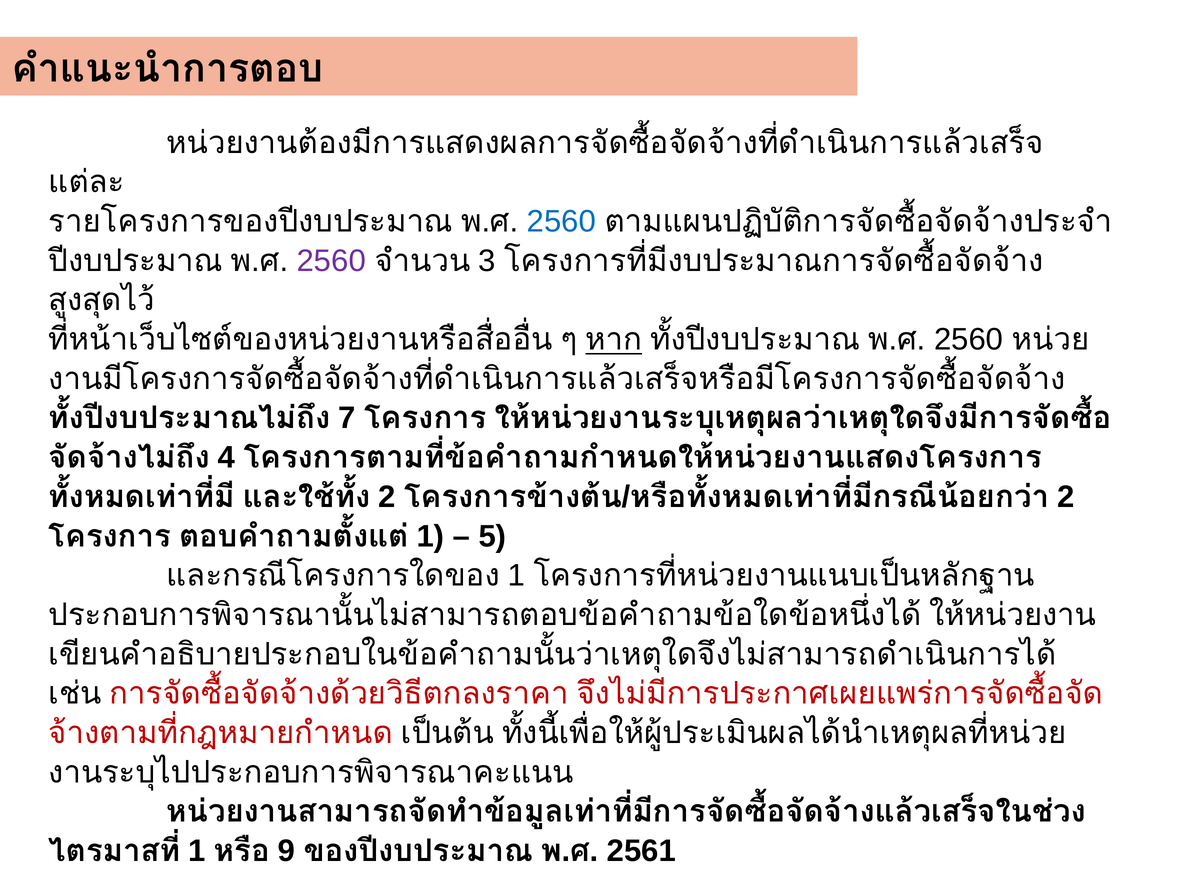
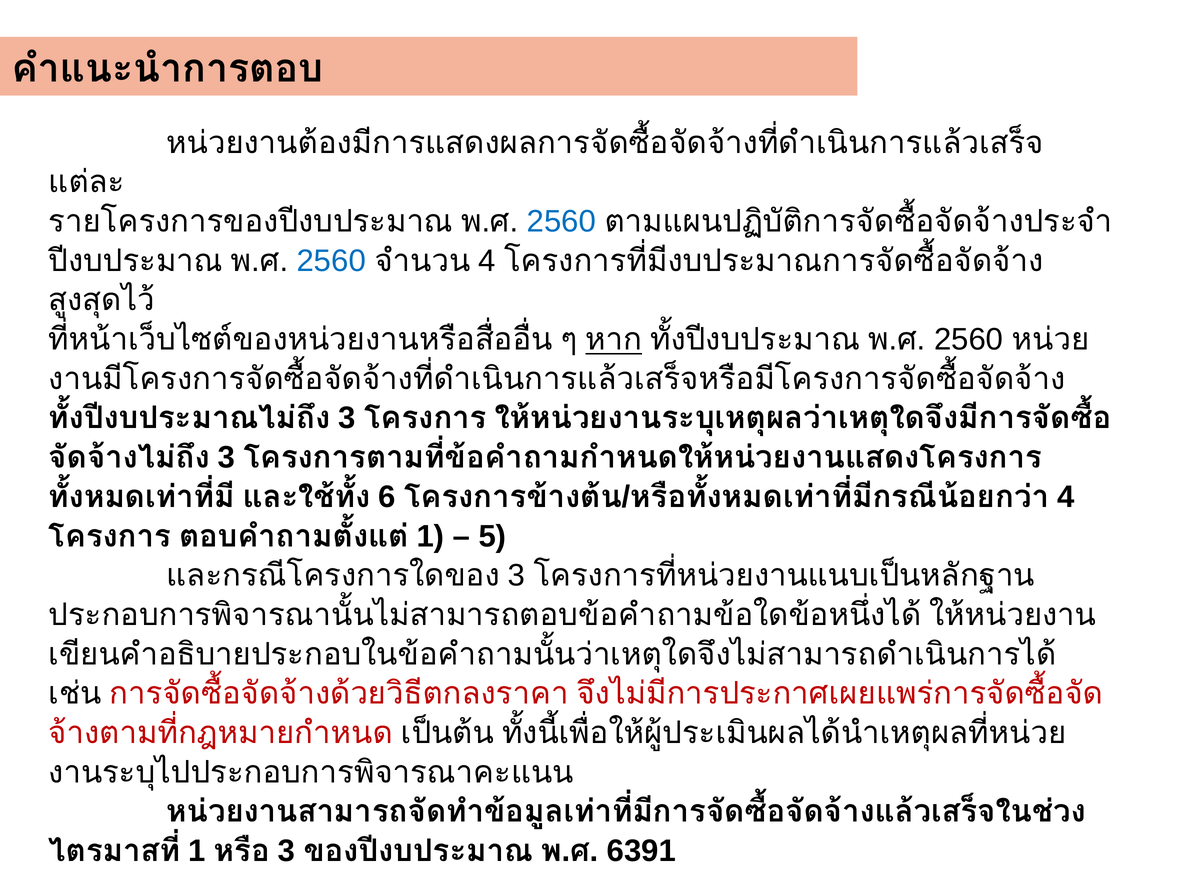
2560 at (331, 261) colour: purple -> blue
3 at (487, 261): 3 -> 4
7 at (347, 418): 7 -> 3
4 at (226, 458): 4 -> 3
2 at (387, 497): 2 -> 6
2 at (1066, 497): 2 -> 4
1 at (517, 576): 1 -> 3
9 at (286, 851): 9 -> 3
2561: 2561 -> 6391
